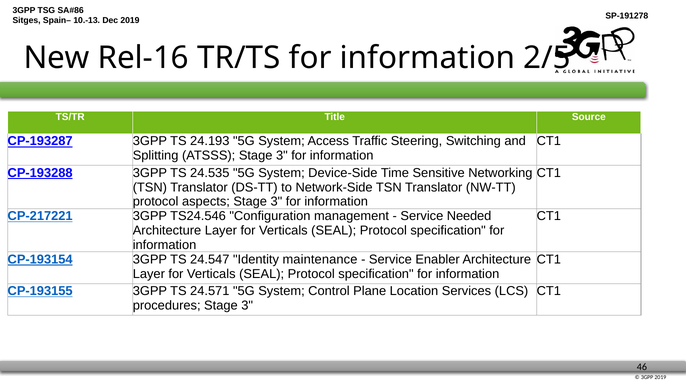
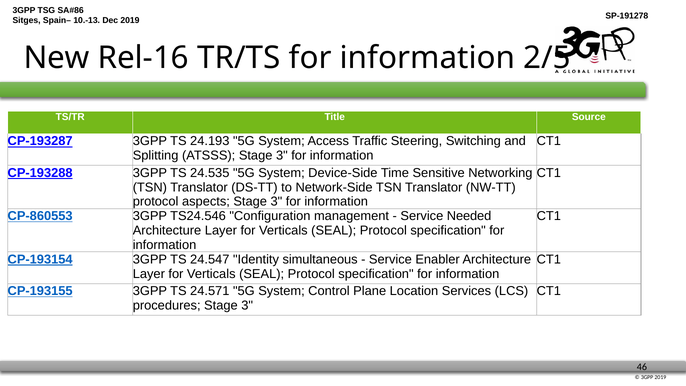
CP-217221: CP-217221 -> CP-860553
maintenance: maintenance -> simultaneous
